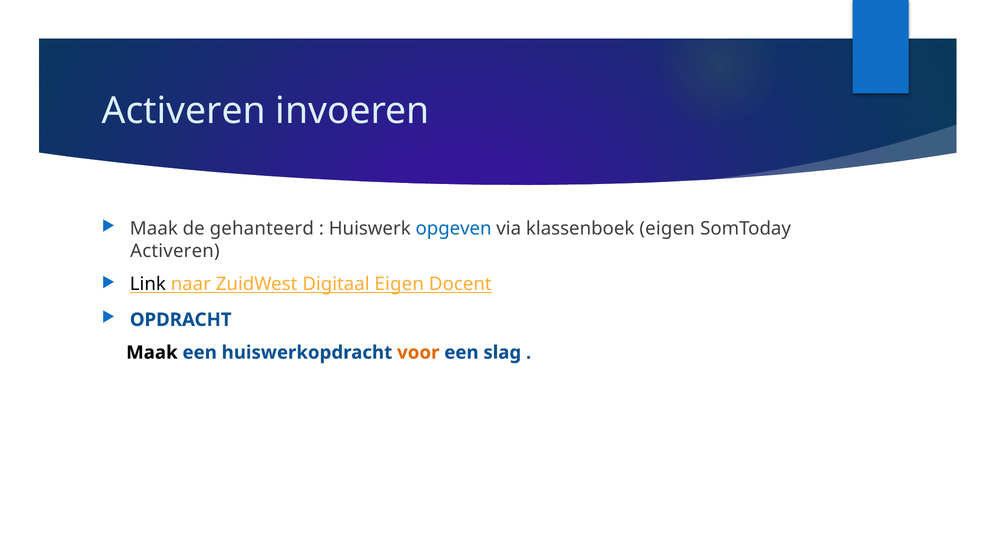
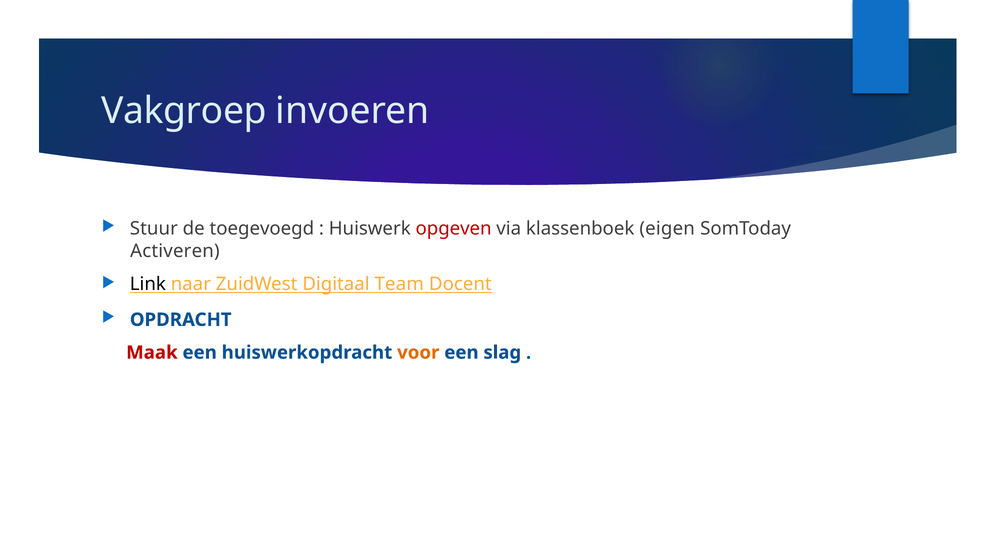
Activeren at (184, 111): Activeren -> Vakgroep
Maak at (154, 229): Maak -> Stuur
gehanteerd: gehanteerd -> toegevoegd
opgeven colour: blue -> red
Digitaal Eigen: Eigen -> Team
Maak at (152, 353) colour: black -> red
